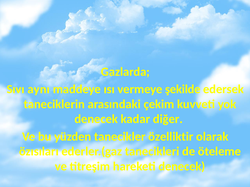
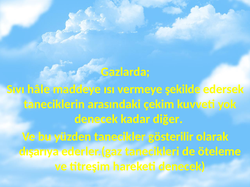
aynı: aynı -> hâle
özelliktir: özelliktir -> gösterilir
özısıları: özısıları -> dışarıya
